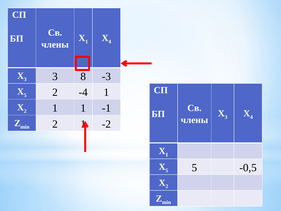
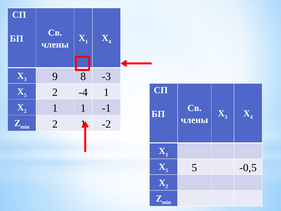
3 at (55, 76): 3 -> 9
